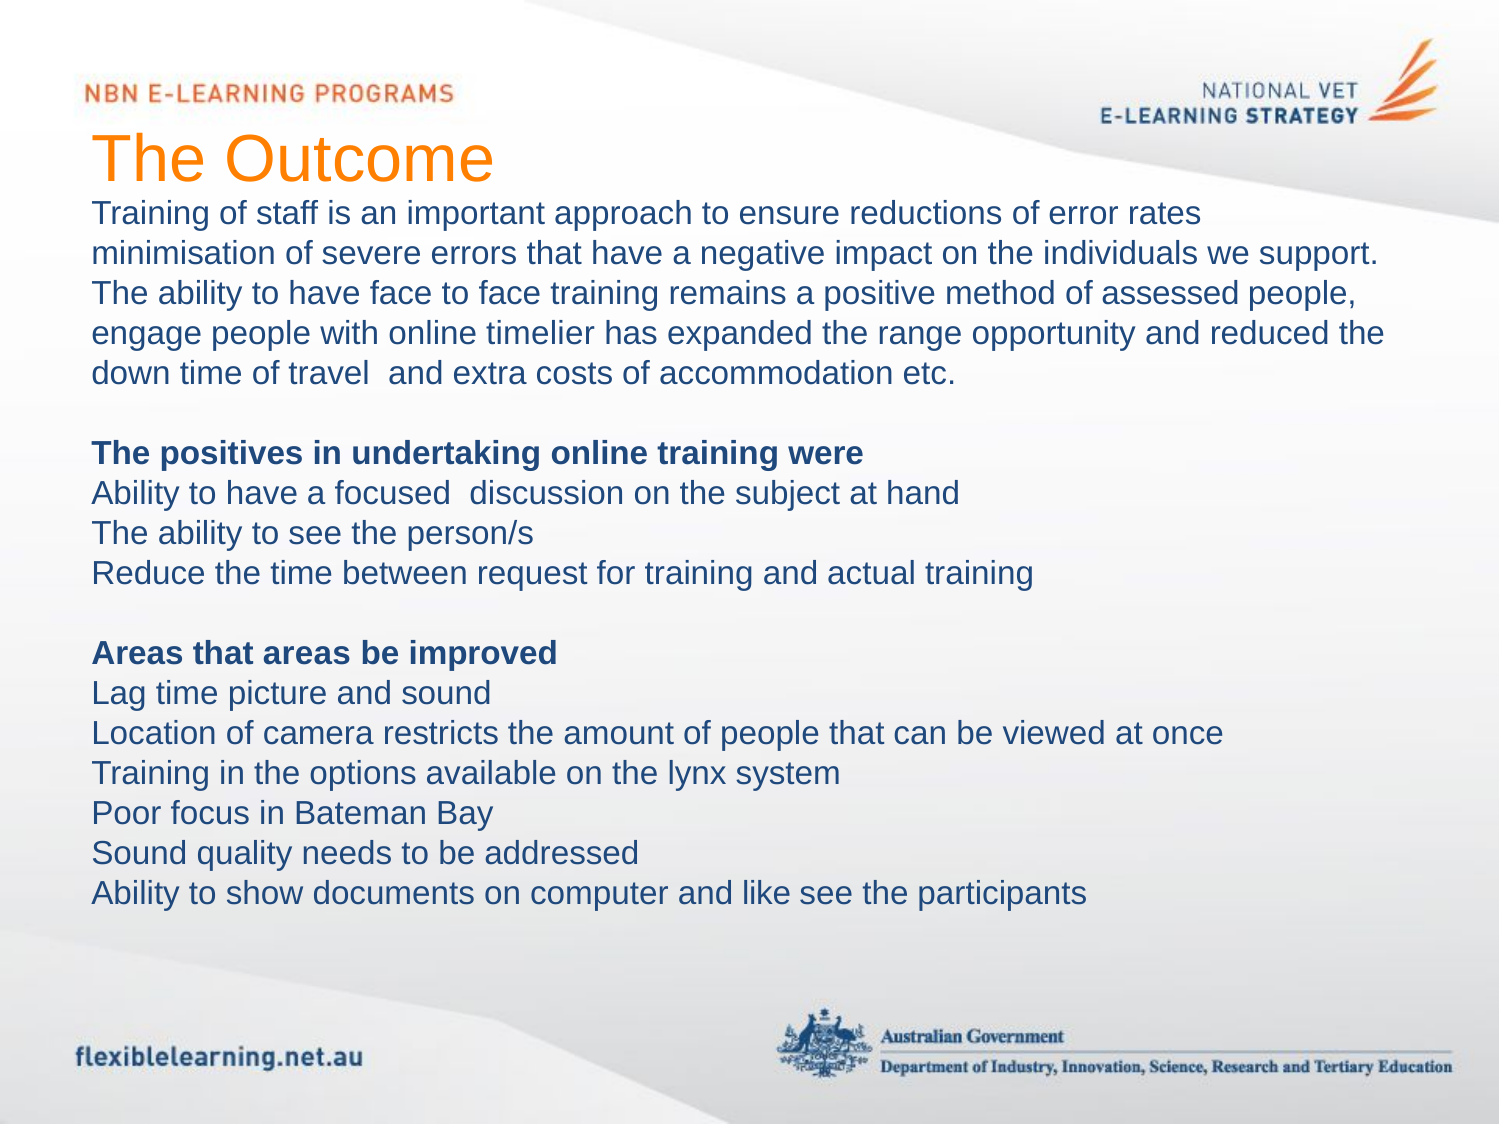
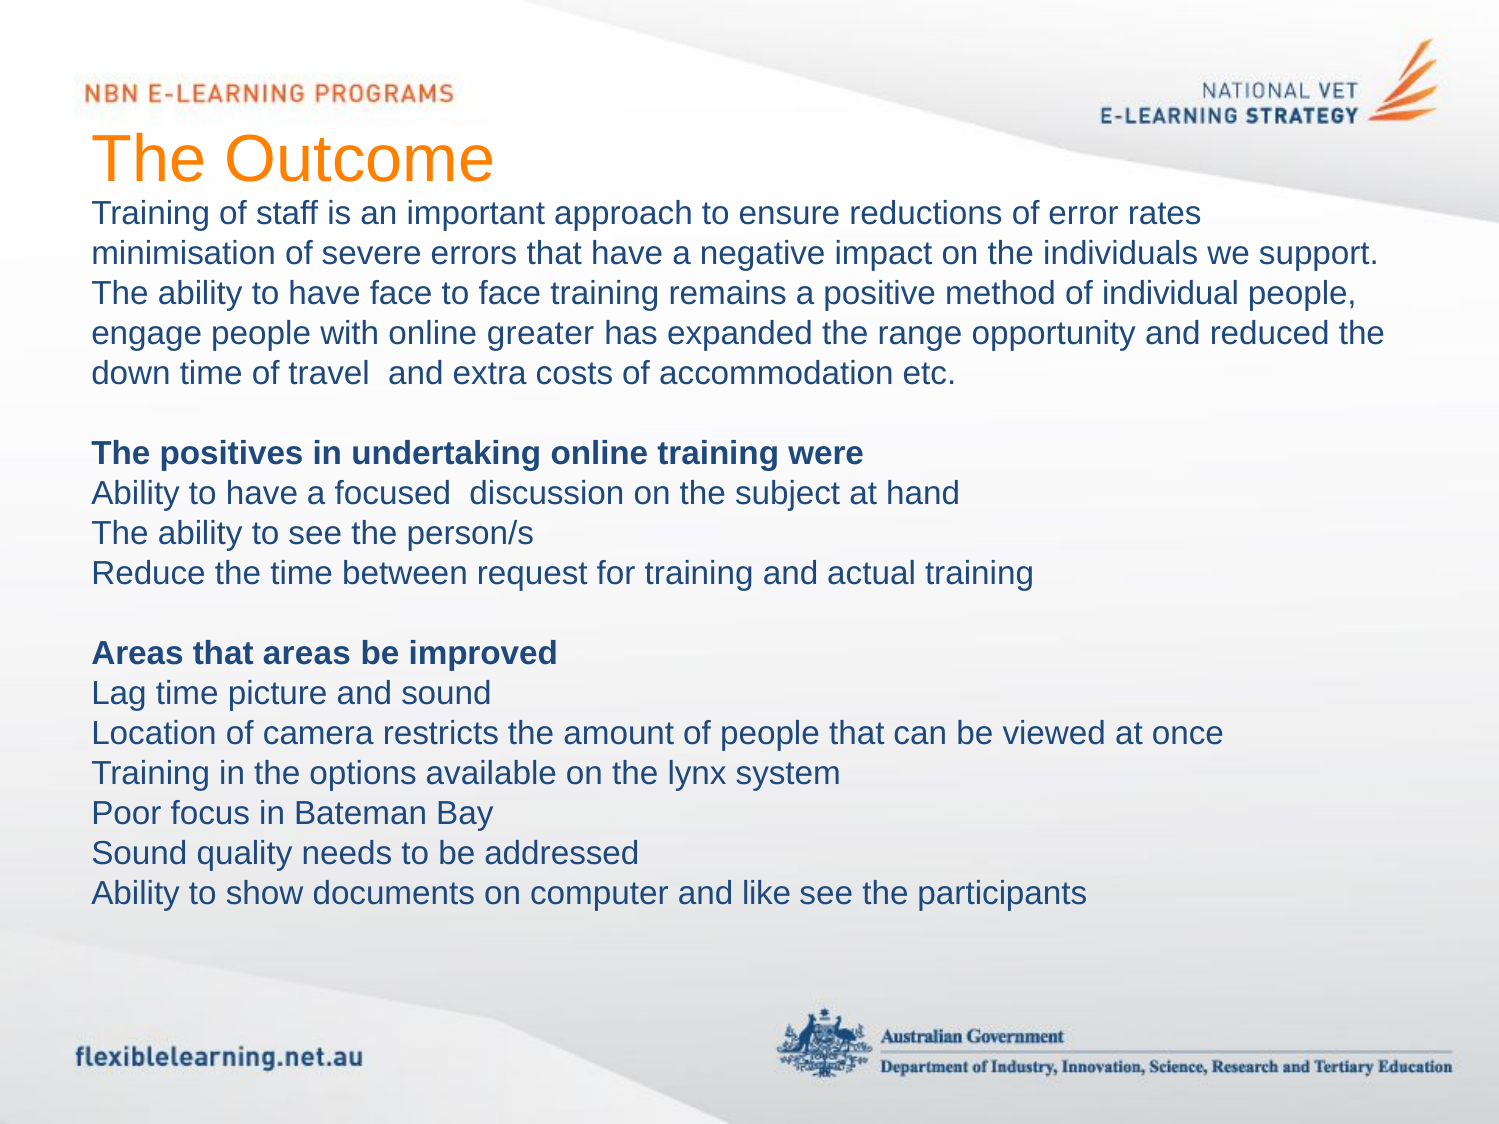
assessed: assessed -> individual
timelier: timelier -> greater
